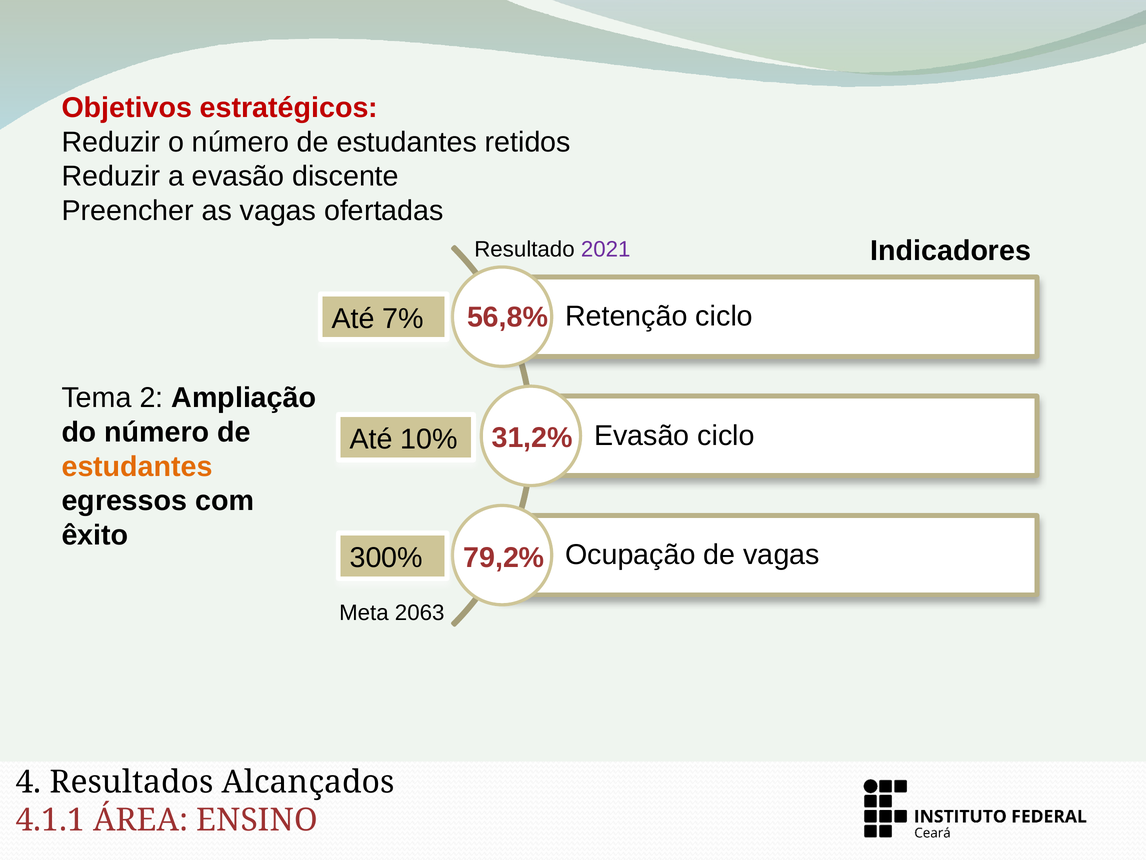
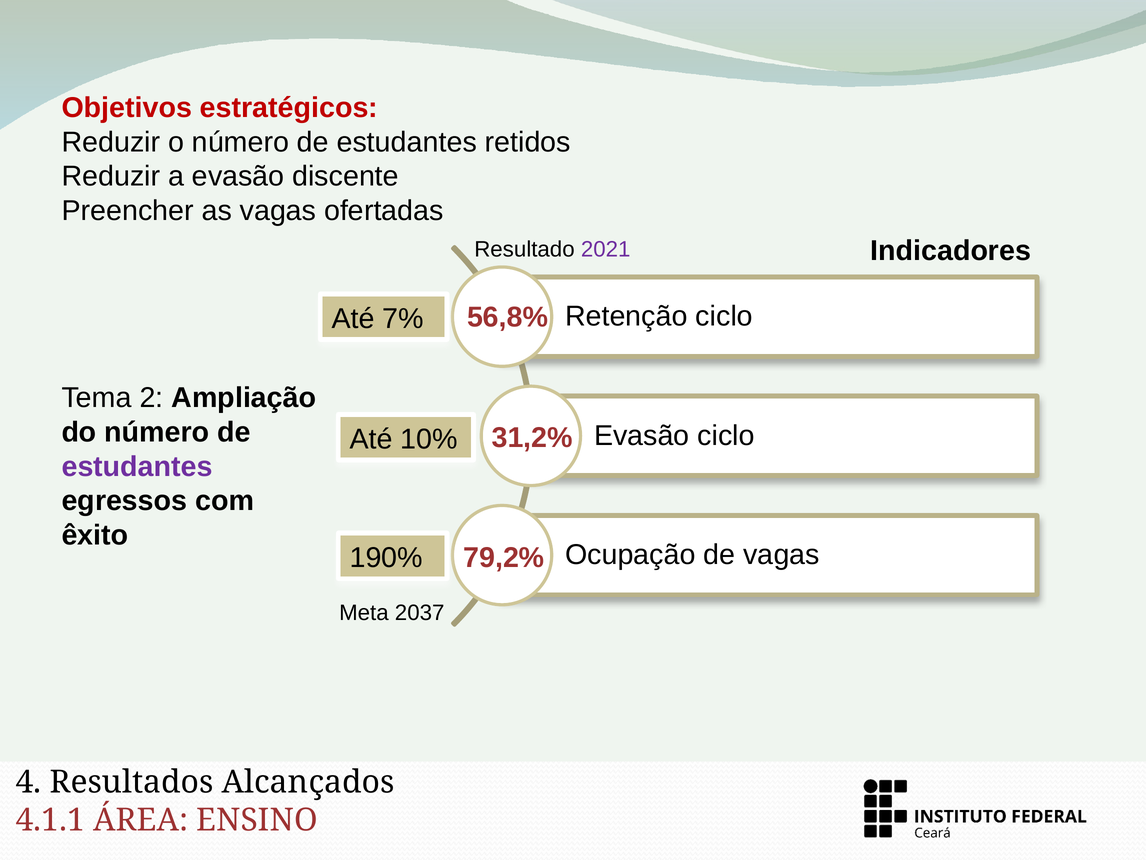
estudantes at (137, 466) colour: orange -> purple
300%: 300% -> 190%
2063: 2063 -> 2037
